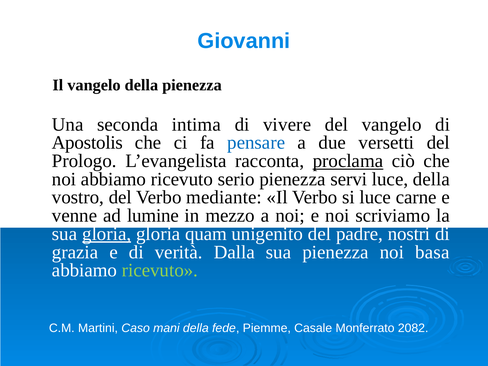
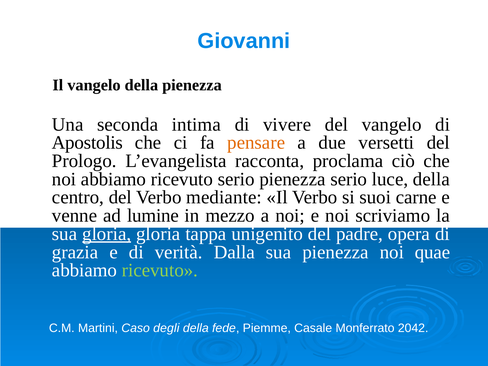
pensare colour: blue -> orange
proclama underline: present -> none
pienezza servi: servi -> serio
vostro: vostro -> centro
si luce: luce -> suoi
quam: quam -> tappa
nostri: nostri -> opera
basa: basa -> quae
mani: mani -> degli
2082: 2082 -> 2042
